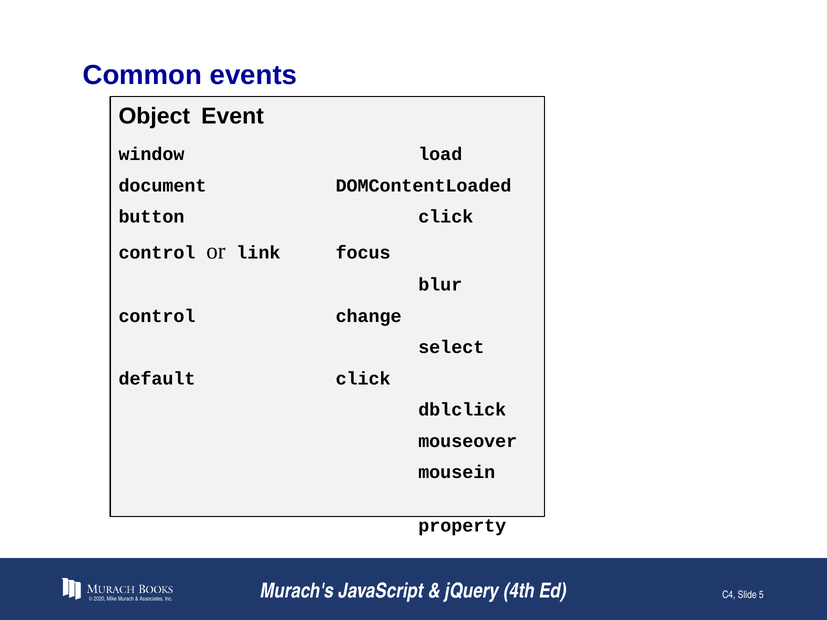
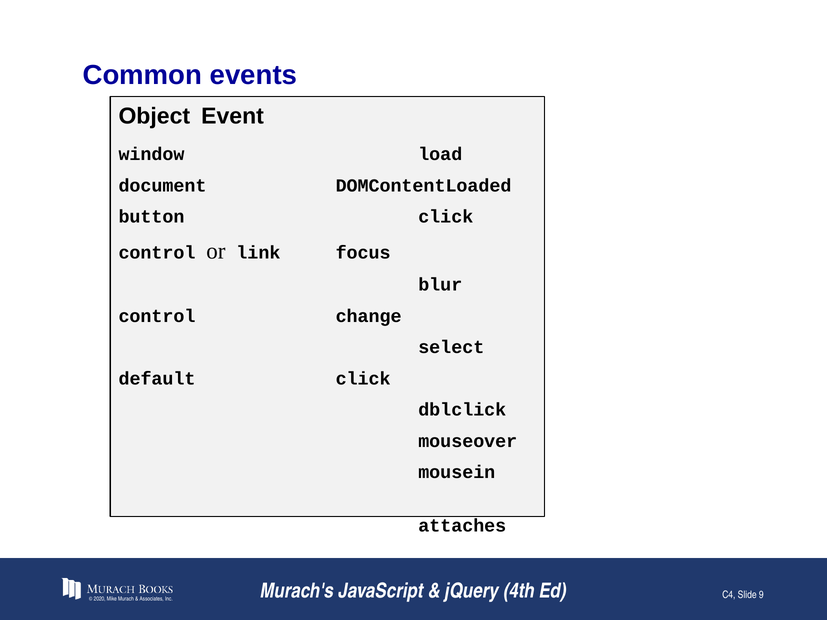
property: property -> attaches
5: 5 -> 9
